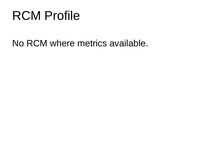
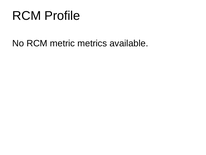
where: where -> metric
